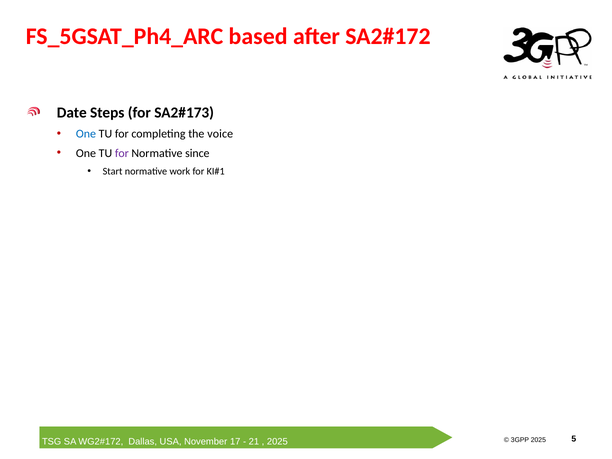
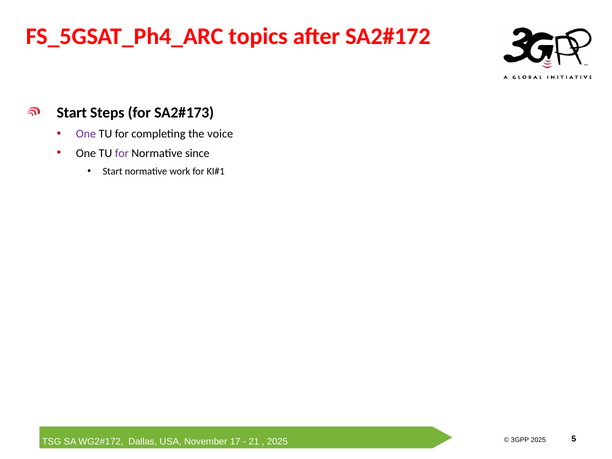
based: based -> topics
Date at (72, 113): Date -> Start
One at (86, 134) colour: blue -> purple
